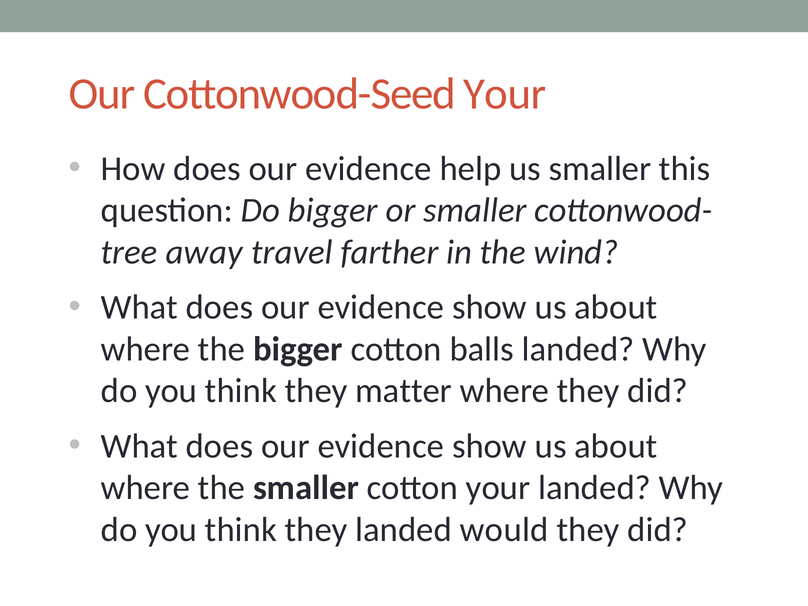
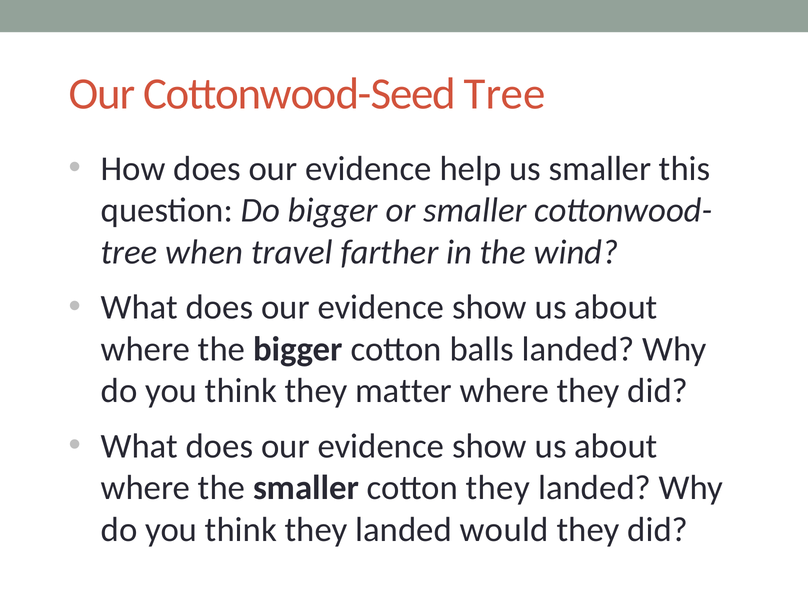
Cottonwood-Seed Your: Your -> Tree
away: away -> when
cotton your: your -> they
